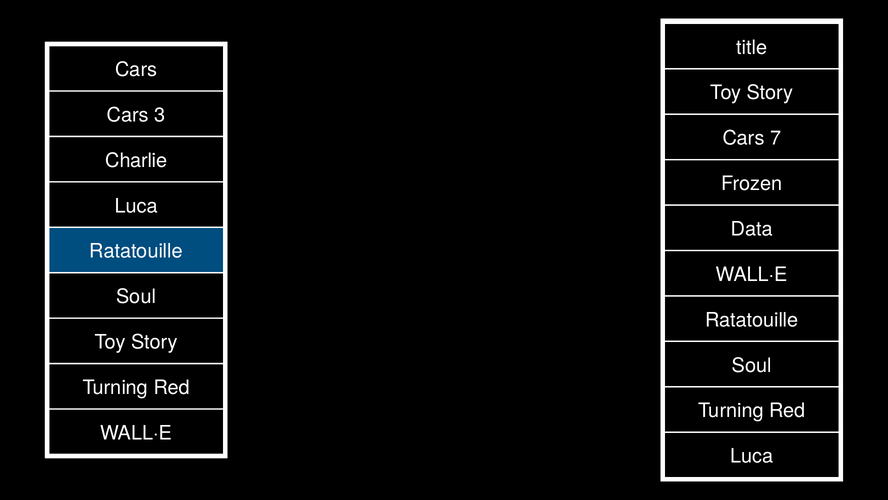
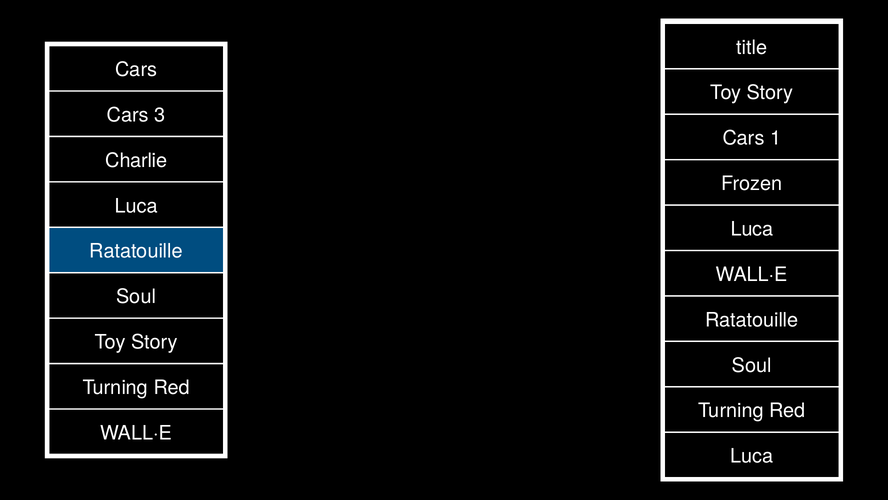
7: 7 -> 1
Data at (752, 229): Data -> Luca
